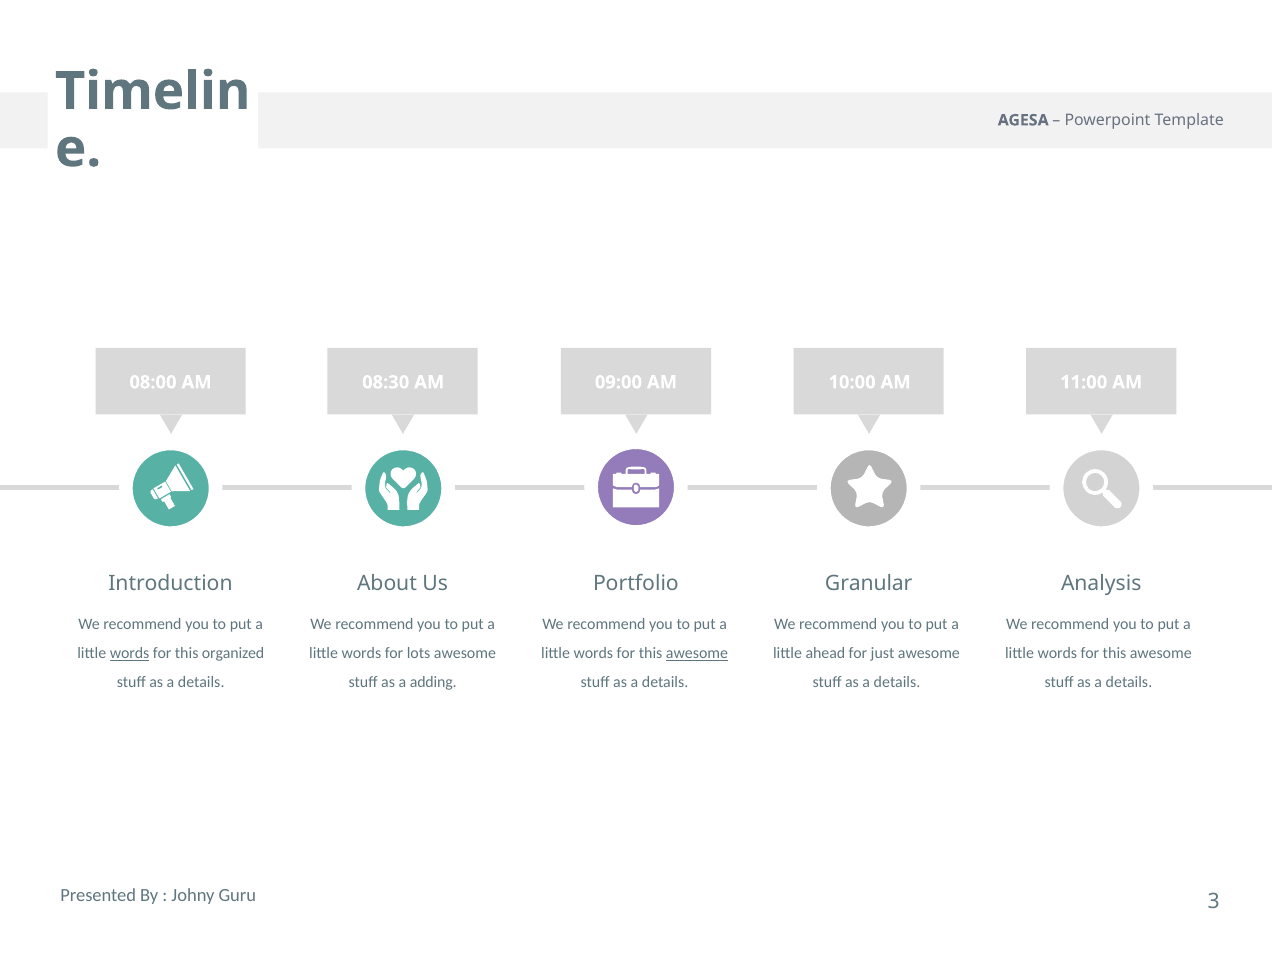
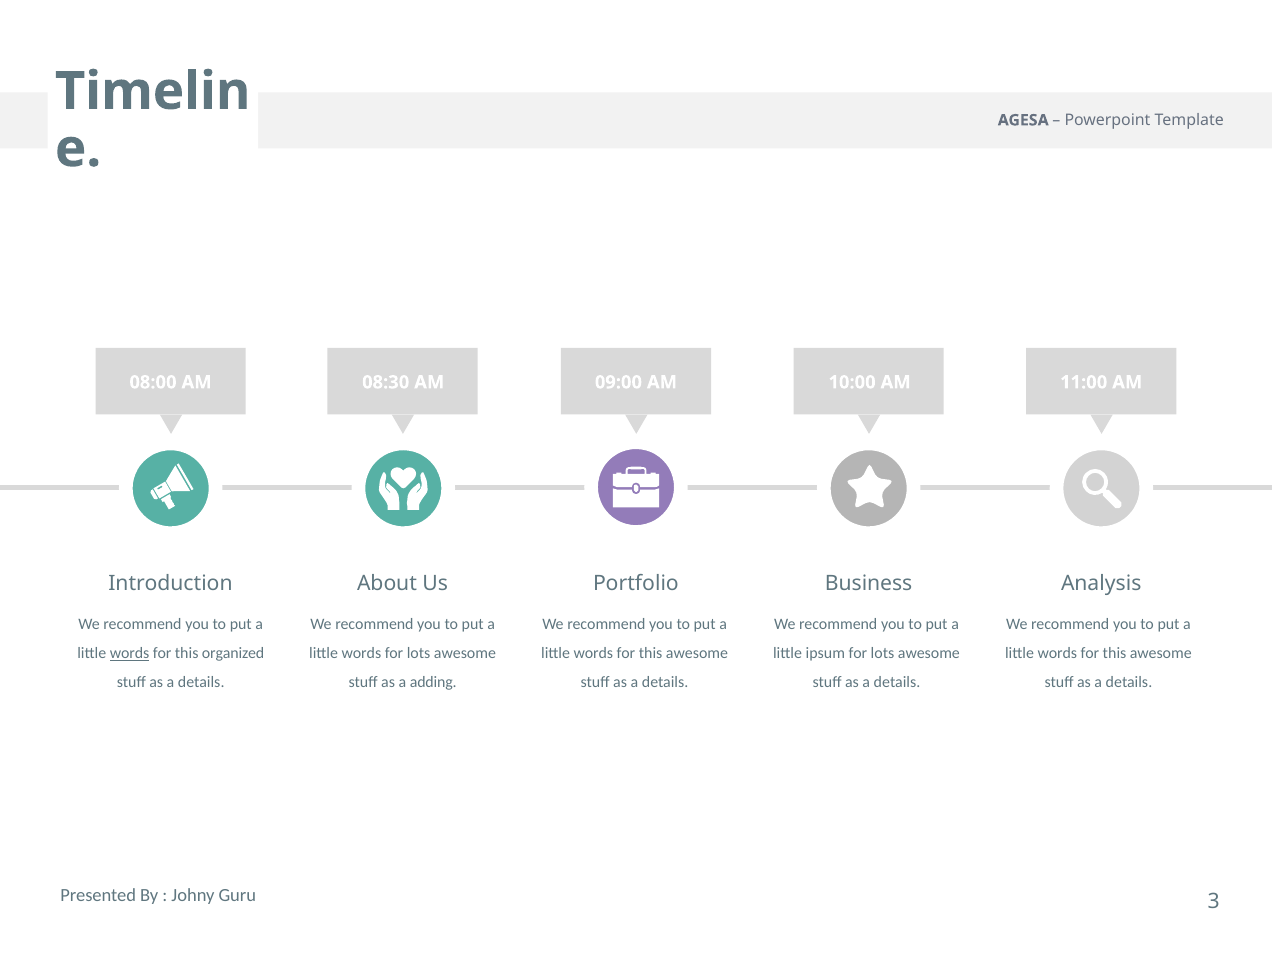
Granular: Granular -> Business
awesome at (697, 653) underline: present -> none
ahead: ahead -> ipsum
just at (883, 653): just -> lots
